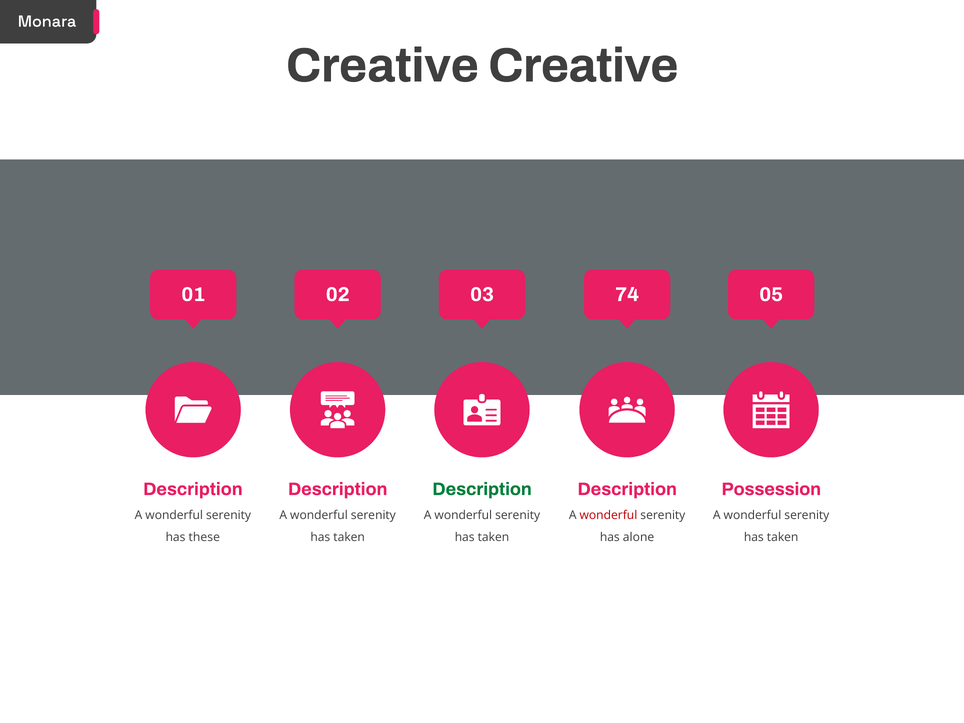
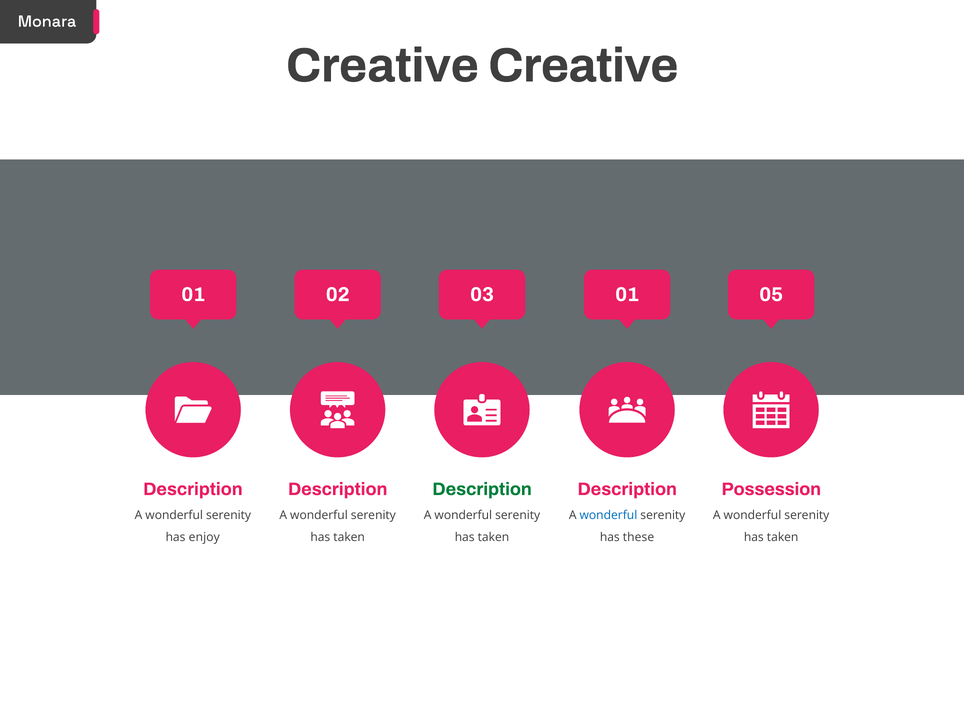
01 74: 74 -> 01
wonderful at (608, 515) colour: red -> blue
these: these -> enjoy
alone: alone -> these
